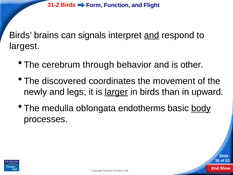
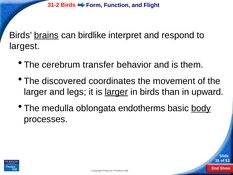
brains underline: none -> present
signals: signals -> birdlike
and at (152, 35) underline: present -> none
through: through -> transfer
other: other -> them
newly at (35, 92): newly -> larger
